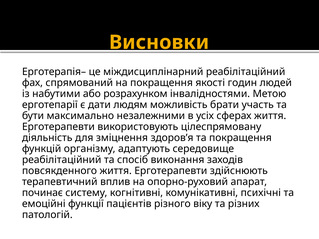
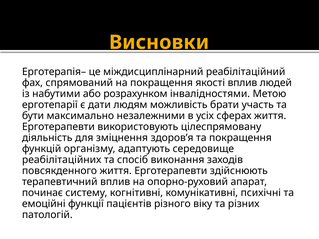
якості годин: годин -> вплив
реабілітаційний at (62, 160): реабілітаційний -> реабілітаційних
